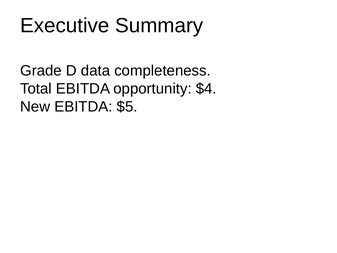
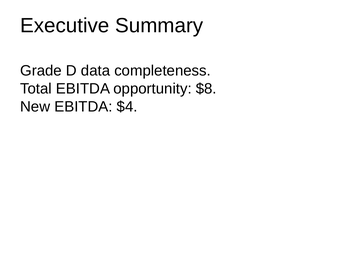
$4: $4 -> $8
$5: $5 -> $4
